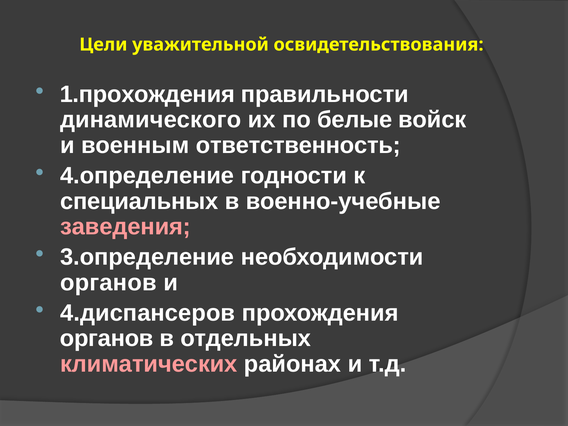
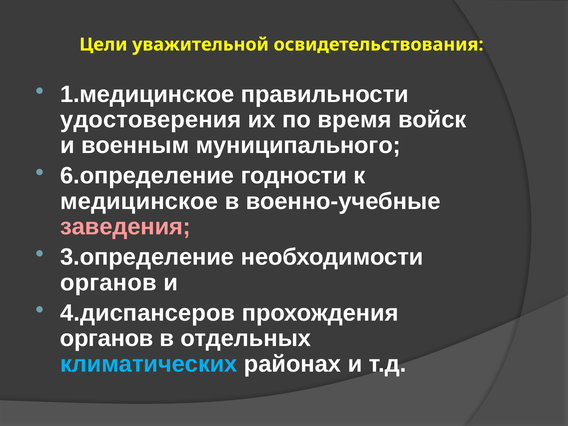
1.прохождения: 1.прохождения -> 1.медицинское
динамического: динамического -> удостоверения
белые: белые -> время
ответственность: ответственность -> муниципального
4.определение: 4.определение -> 6.определение
специальных: специальных -> медицинское
климатических colour: pink -> light blue
